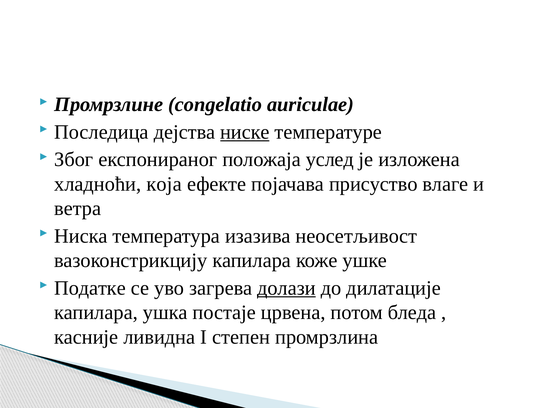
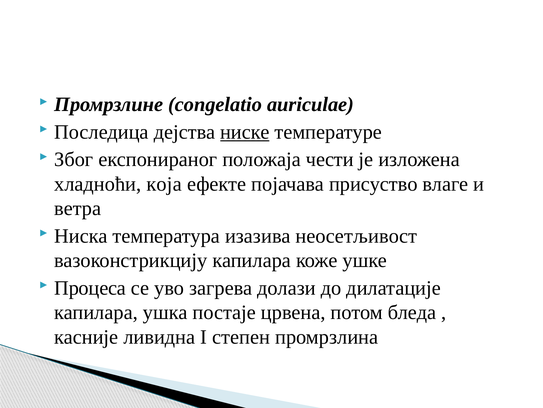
услед: услед -> чести
Податке: Податке -> Процеса
долази underline: present -> none
